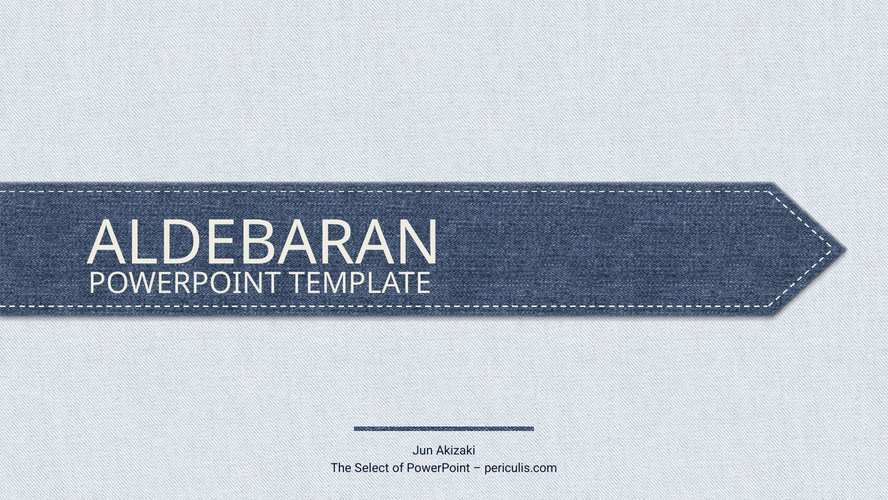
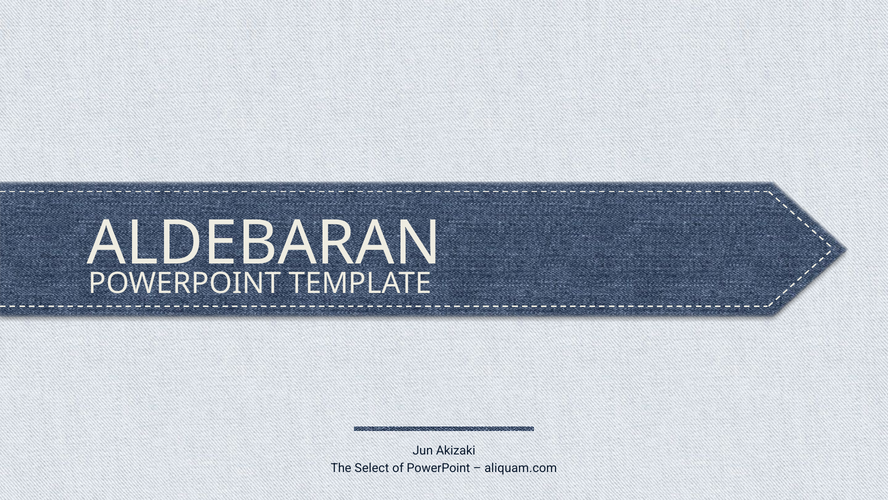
periculis.com: periculis.com -> aliquam.com
